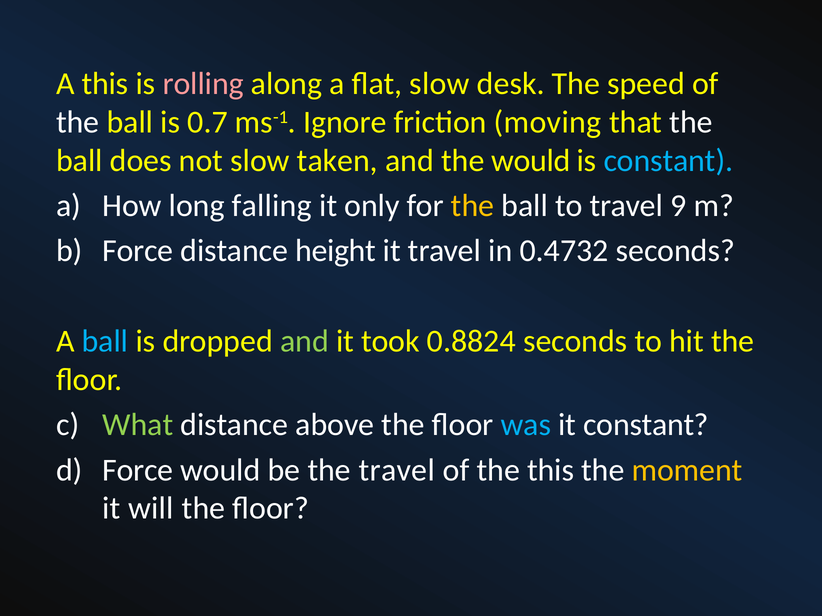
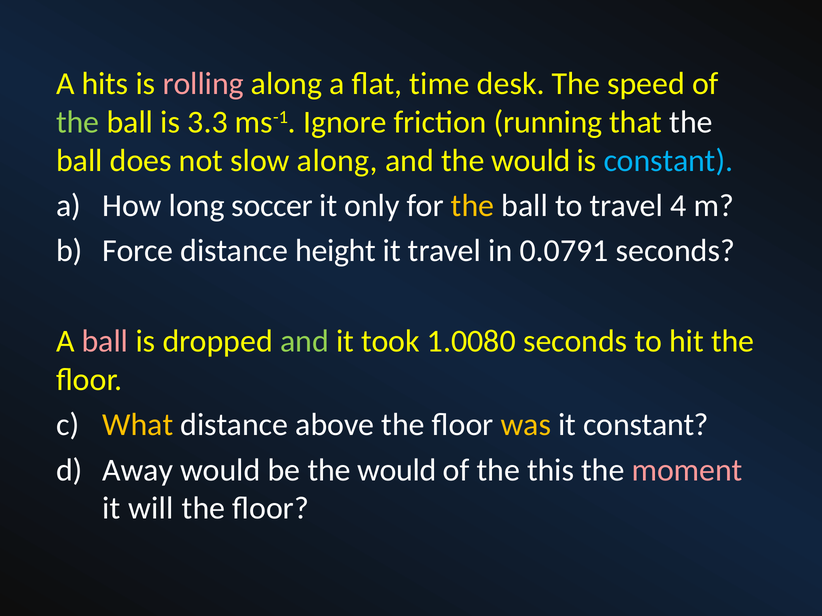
A this: this -> hits
flat slow: slow -> time
the at (78, 122) colour: white -> light green
0.7: 0.7 -> 3.3
moving: moving -> running
slow taken: taken -> along
falling: falling -> soccer
9: 9 -> 4
0.4732: 0.4732 -> 0.0791
ball at (105, 342) colour: light blue -> pink
0.8824: 0.8824 -> 1.0080
What colour: light green -> yellow
was colour: light blue -> yellow
Force at (138, 470): Force -> Away
be the travel: travel -> would
moment colour: yellow -> pink
